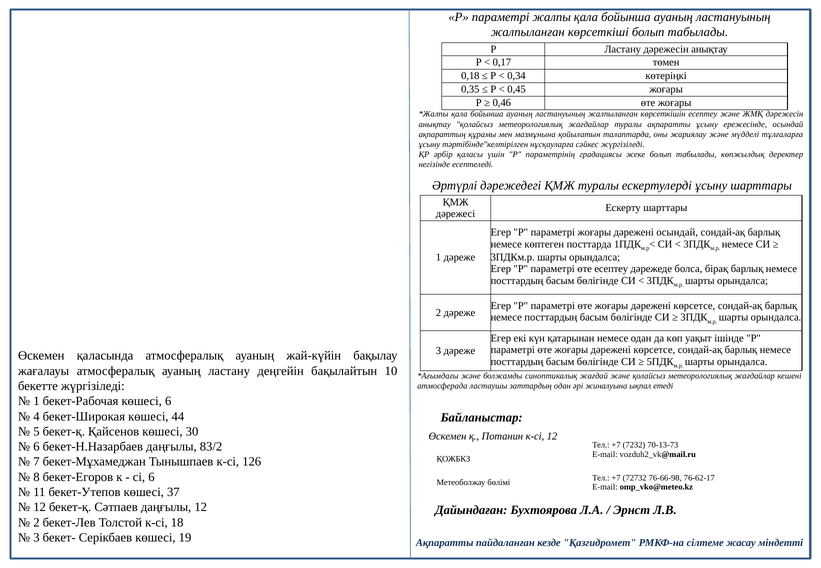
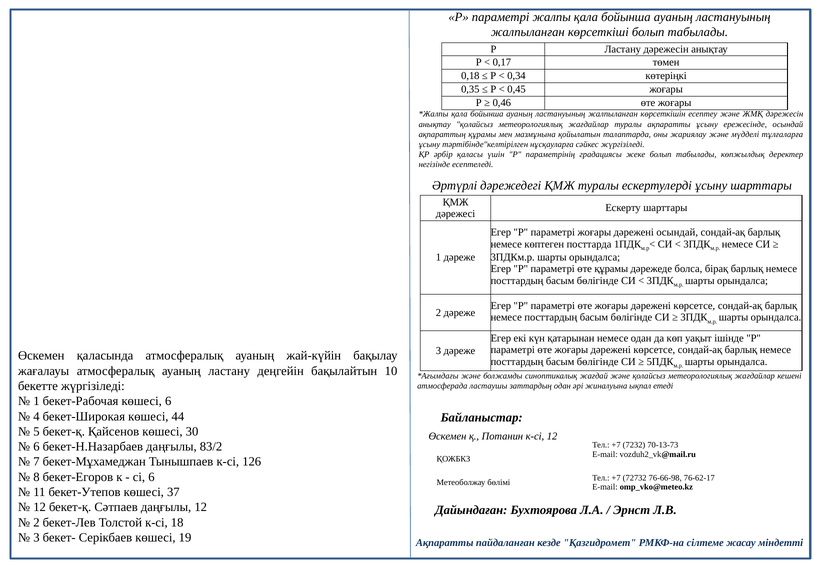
өте есептеу: есептеу -> құрамы
